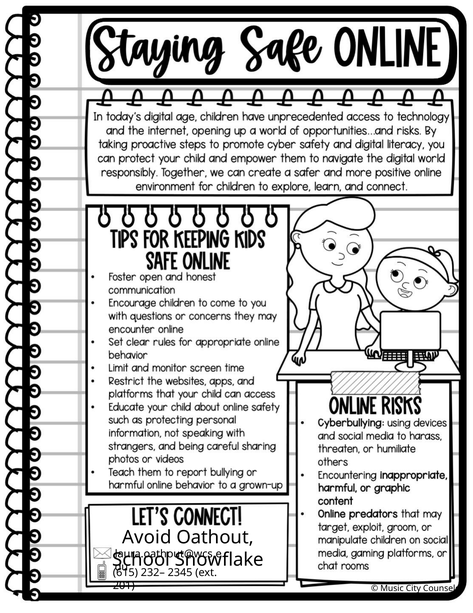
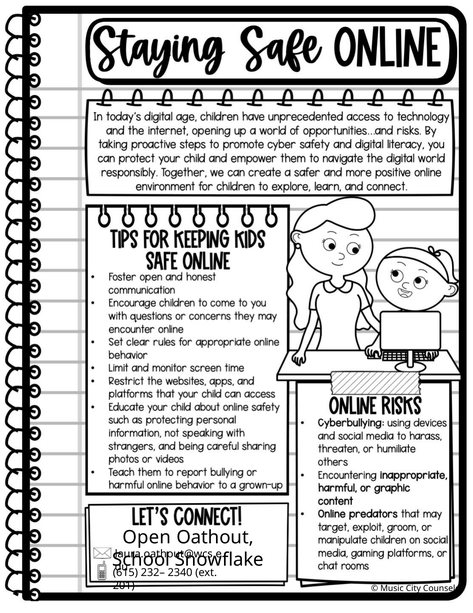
Avoid: Avoid -> Open
2345: 2345 -> 2340
